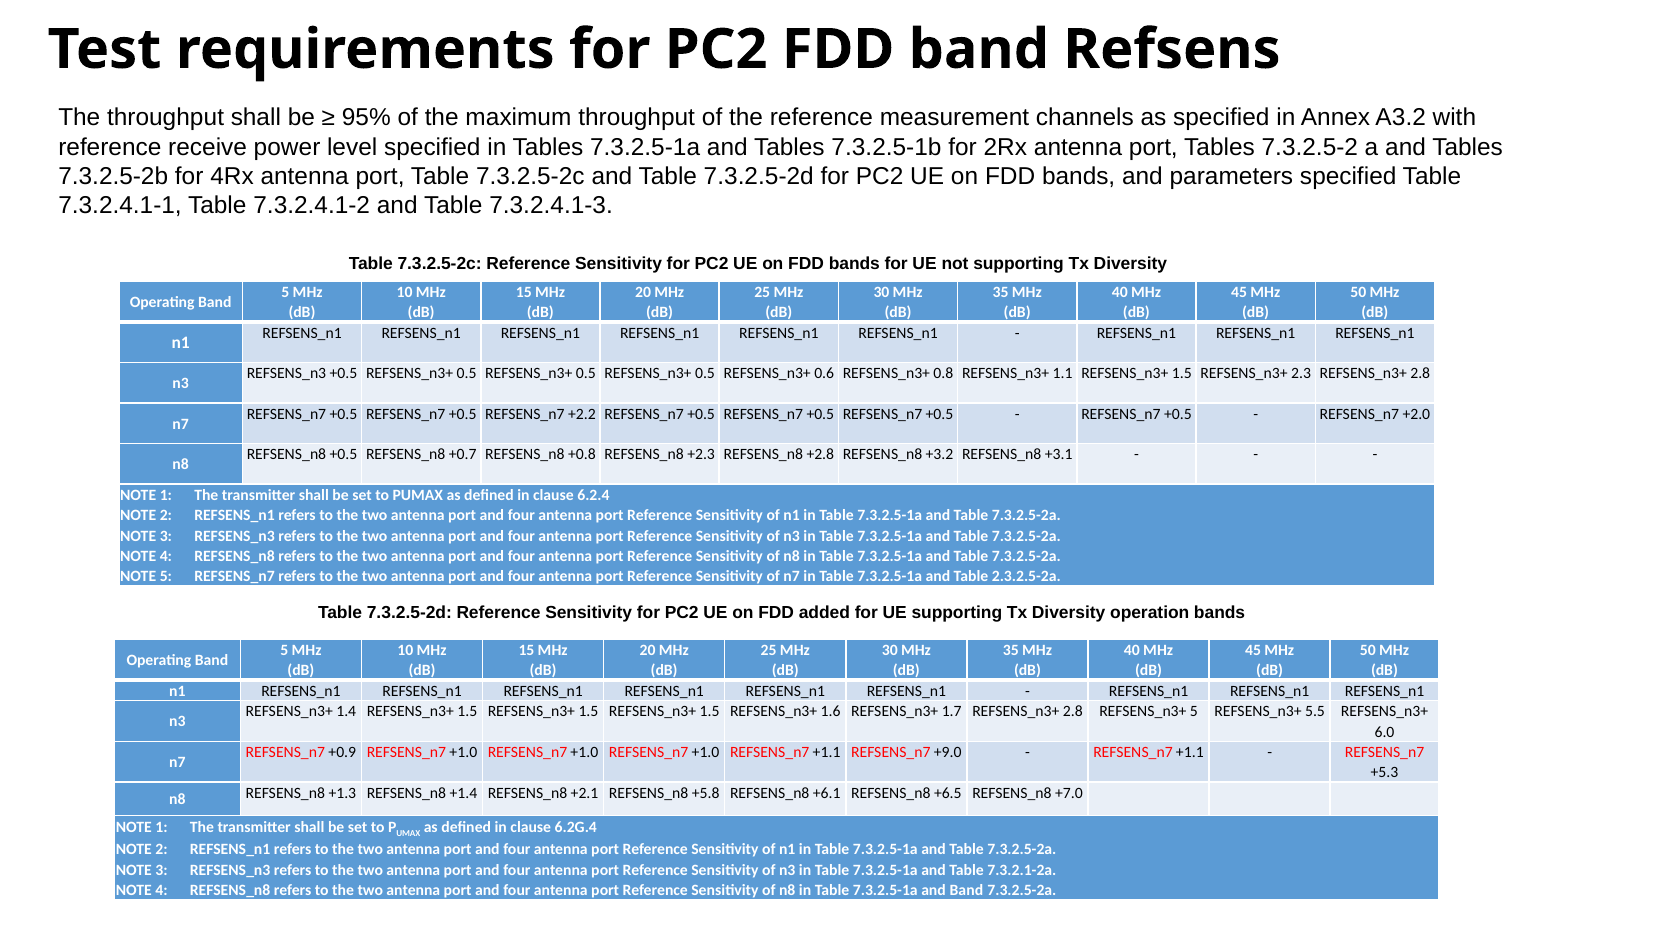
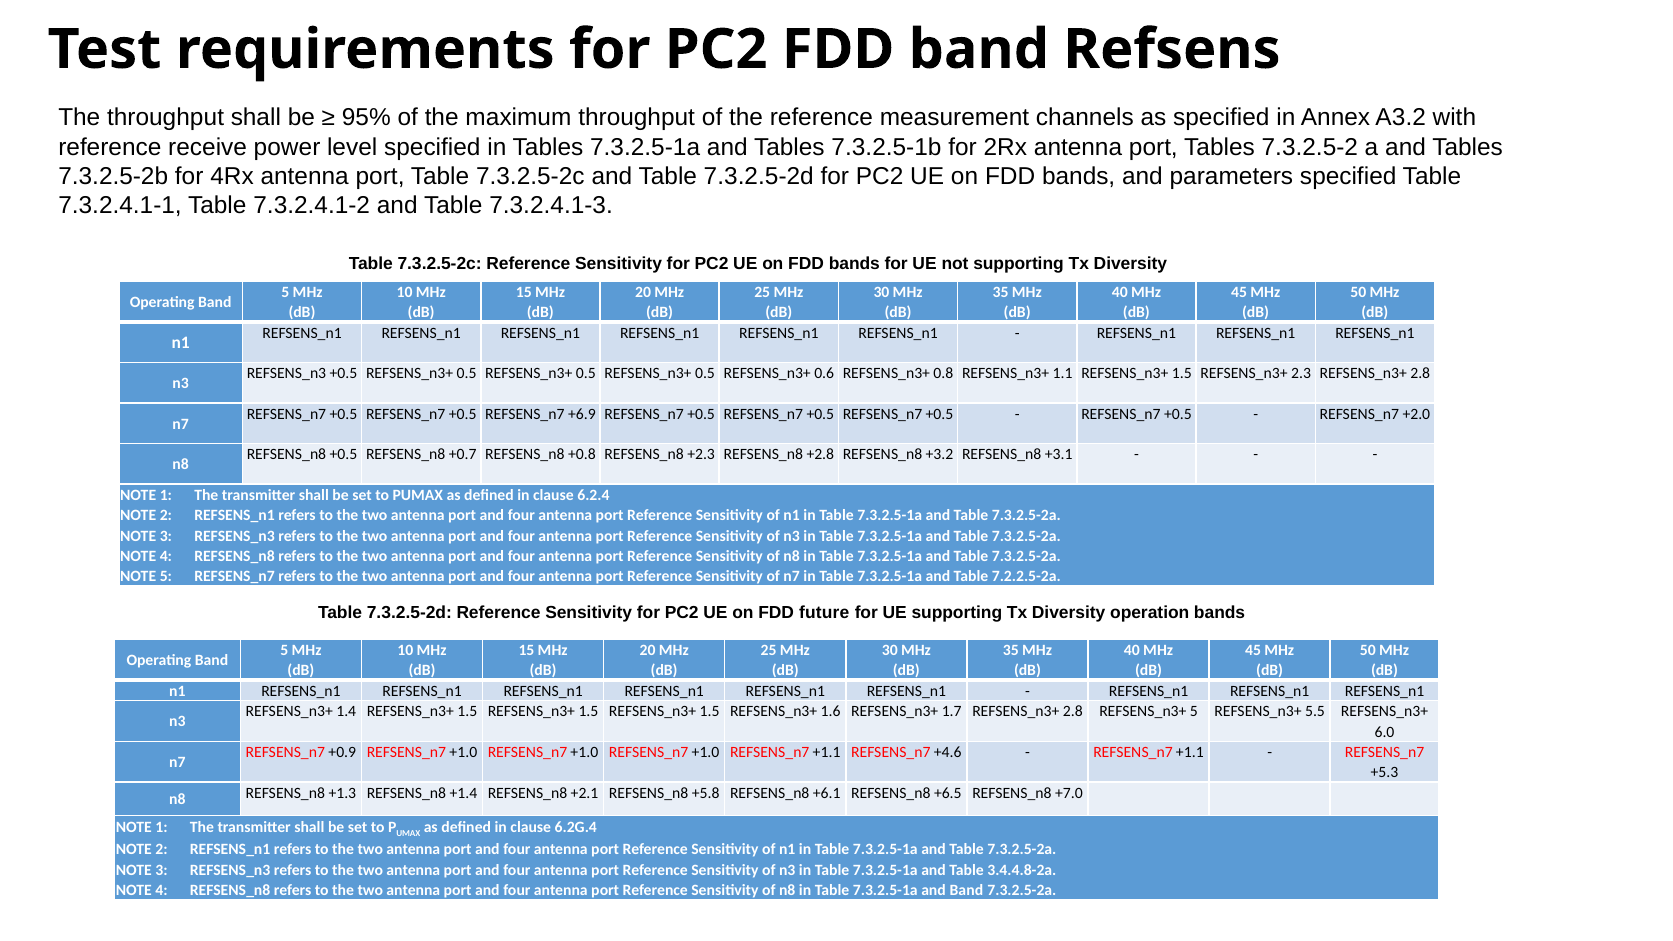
+2.2: +2.2 -> +6.9
2.3.2.5-2a: 2.3.2.5-2a -> 7.2.2.5-2a
added: added -> future
+9.0: +9.0 -> +4.6
7.3.2.1-2a: 7.3.2.1-2a -> 3.4.4.8-2a
